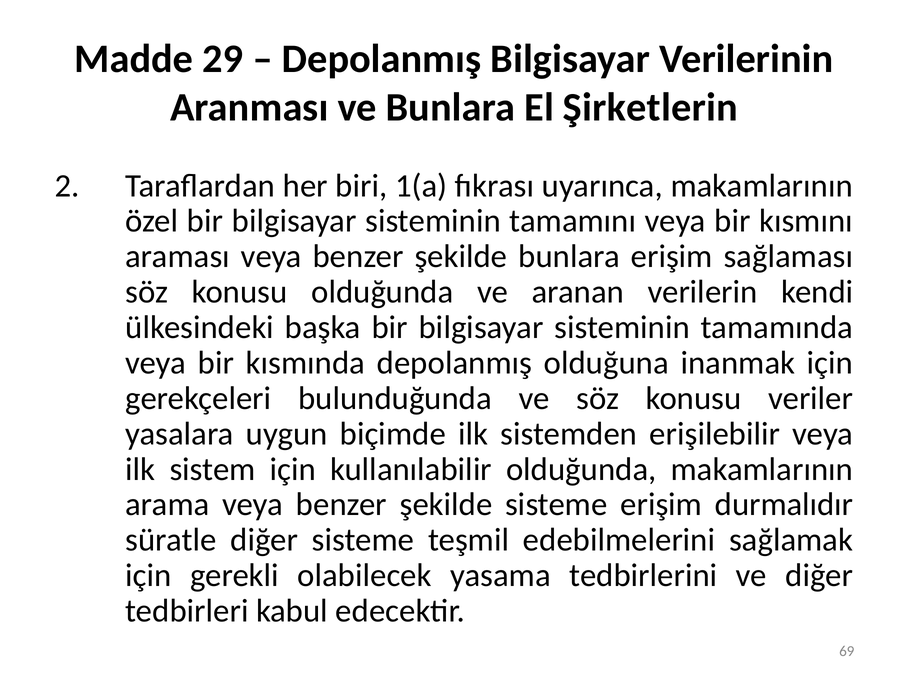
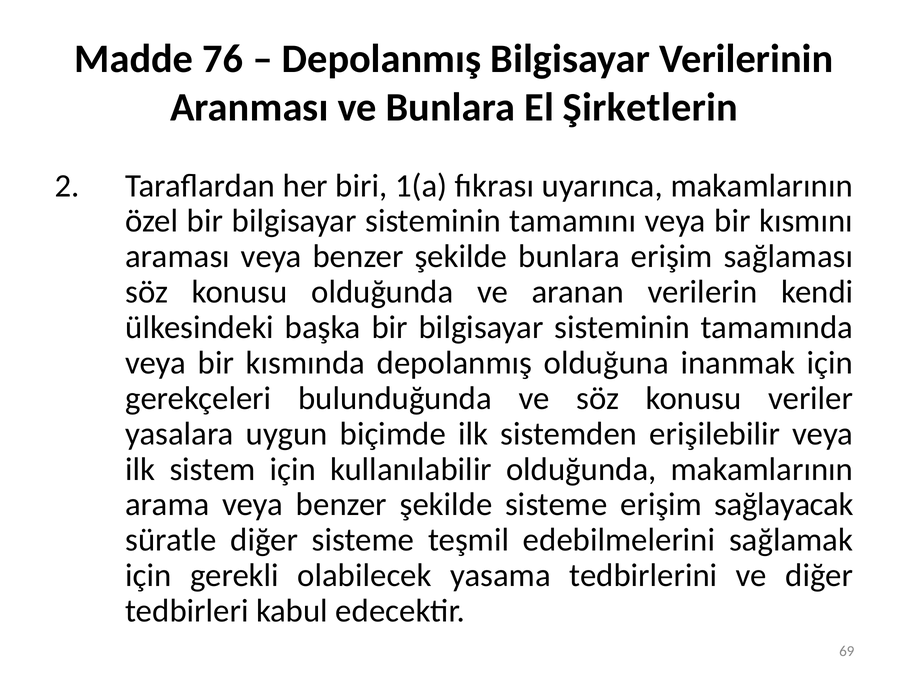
29: 29 -> 76
durmalıdır: durmalıdır -> sağlayacak
